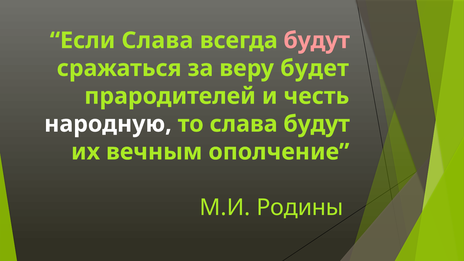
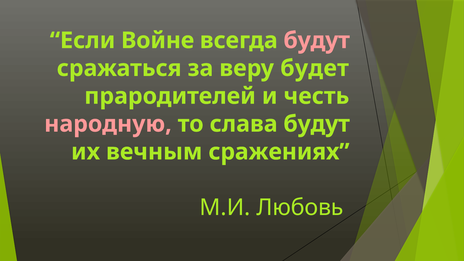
Если Слава: Слава -> Войне
народную colour: white -> pink
ополчение: ополчение -> сражениях
Родины: Родины -> Любовь
